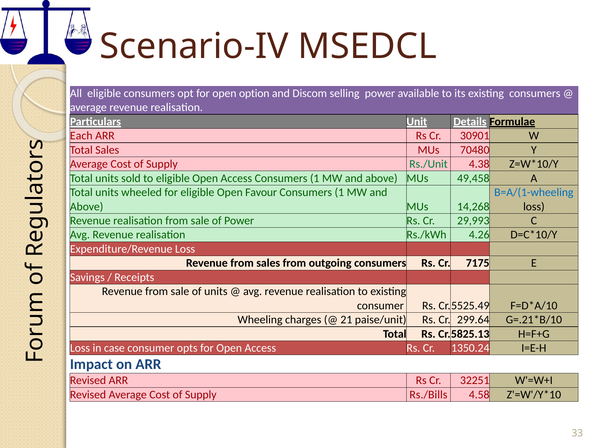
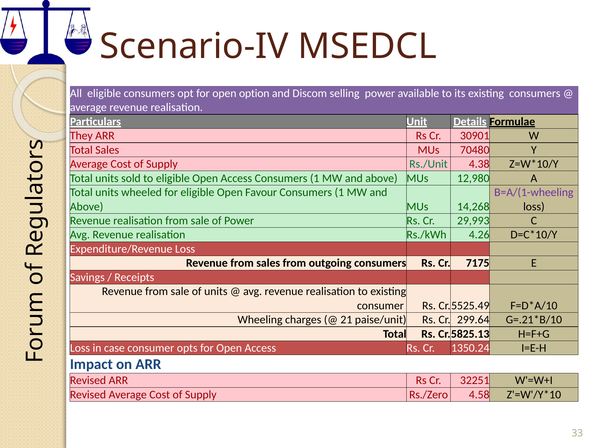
Each: Each -> They
49,458: 49,458 -> 12,980
B=A/(1-wheeling colour: blue -> purple
Rs./Bills: Rs./Bills -> Rs./Zero
